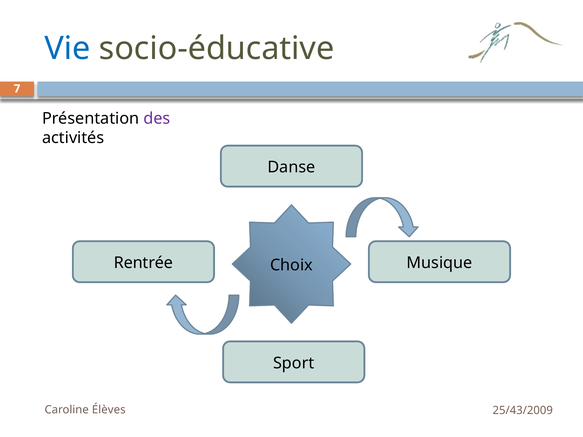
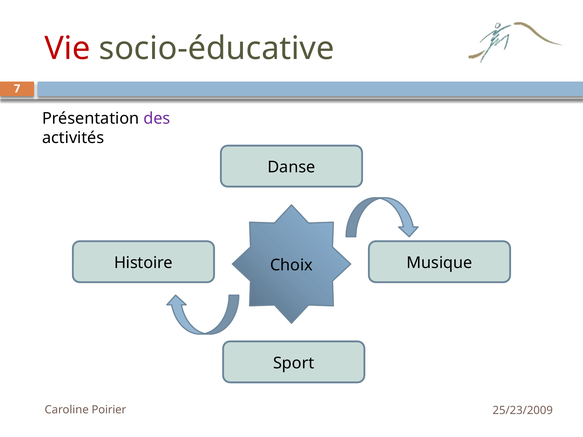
Vie colour: blue -> red
Rentrée: Rentrée -> Histoire
Élèves: Élèves -> Poirier
25/43/2009: 25/43/2009 -> 25/23/2009
